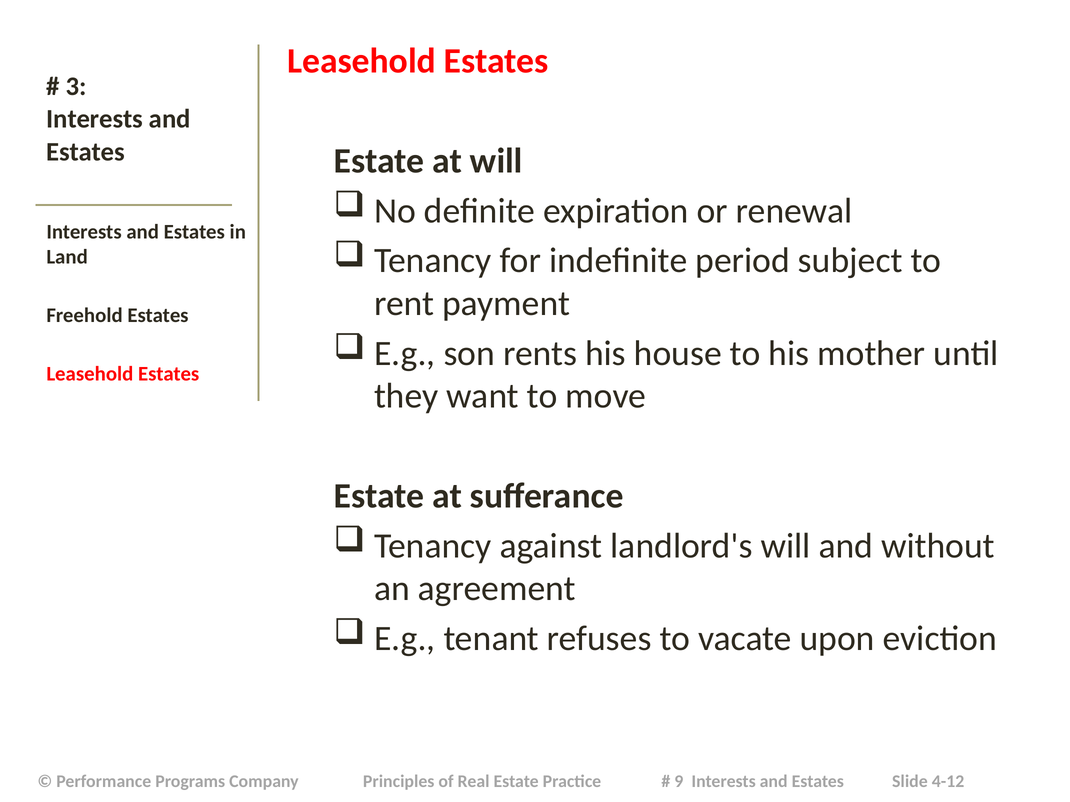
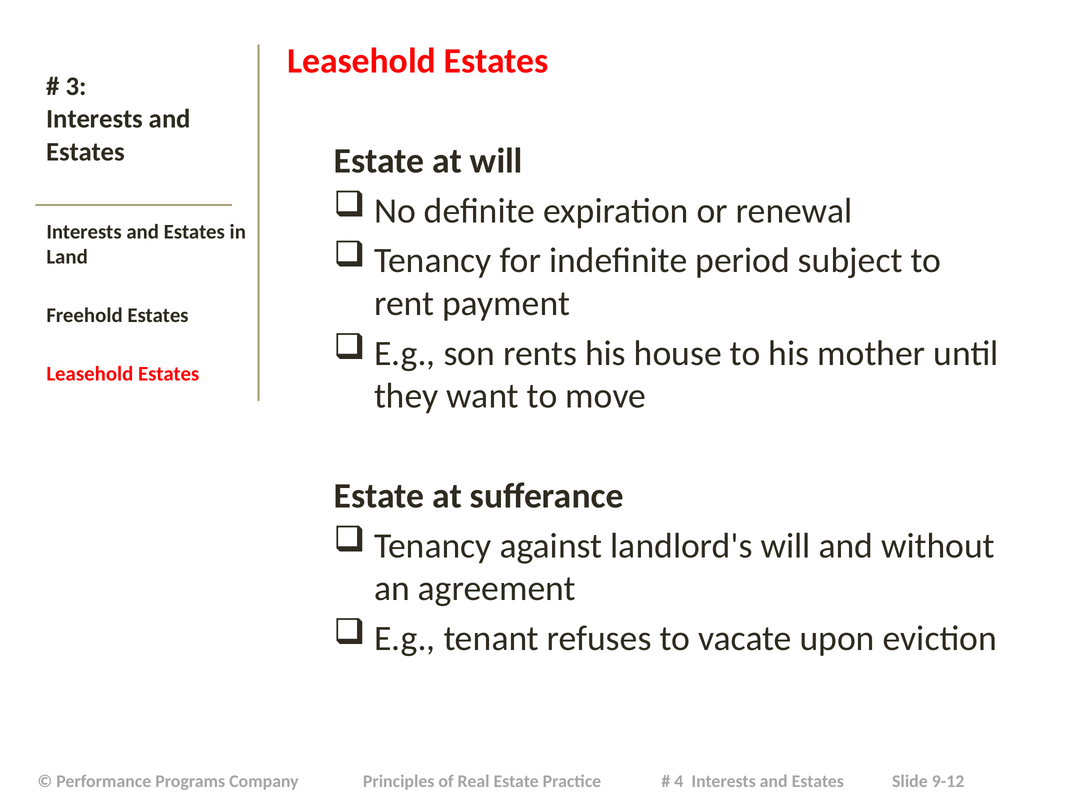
9: 9 -> 4
4-12: 4-12 -> 9-12
